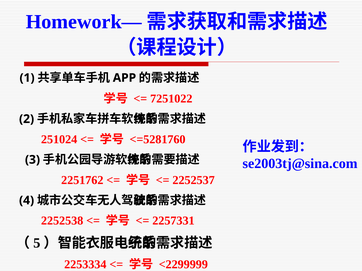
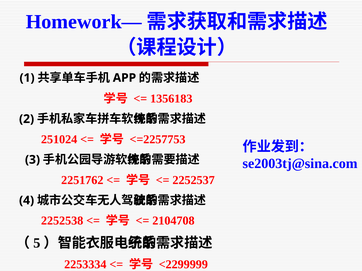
7251022: 7251022 -> 1356183
<=5281760: <=5281760 -> <=2257753
2257331: 2257331 -> 2104708
